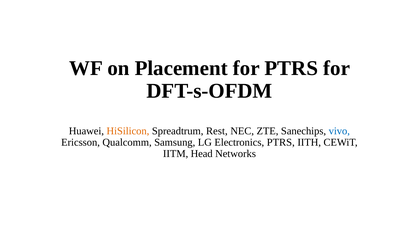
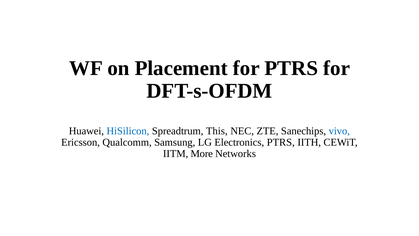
HiSilicon colour: orange -> blue
Rest: Rest -> This
Head: Head -> More
